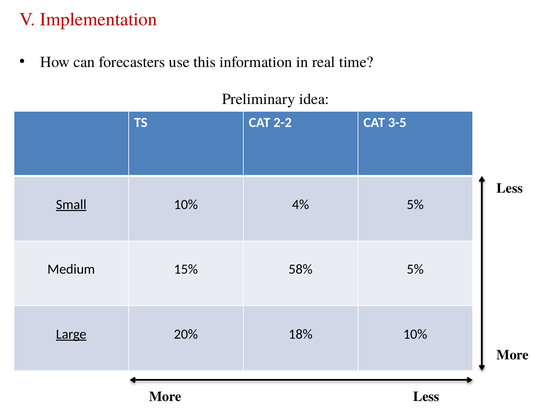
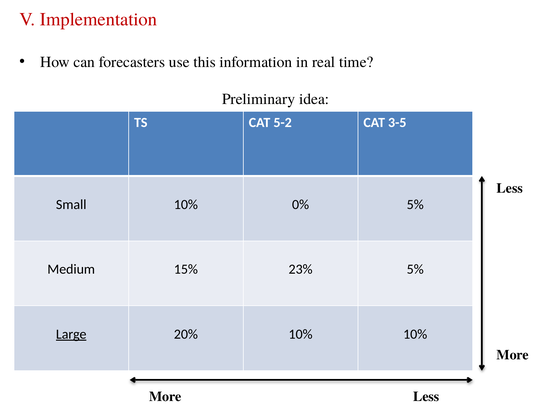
2-2: 2-2 -> 5-2
Small underline: present -> none
4%: 4% -> 0%
58%: 58% -> 23%
20% 18%: 18% -> 10%
